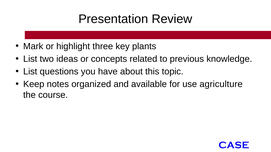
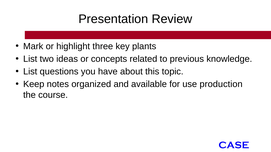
agriculture: agriculture -> production
